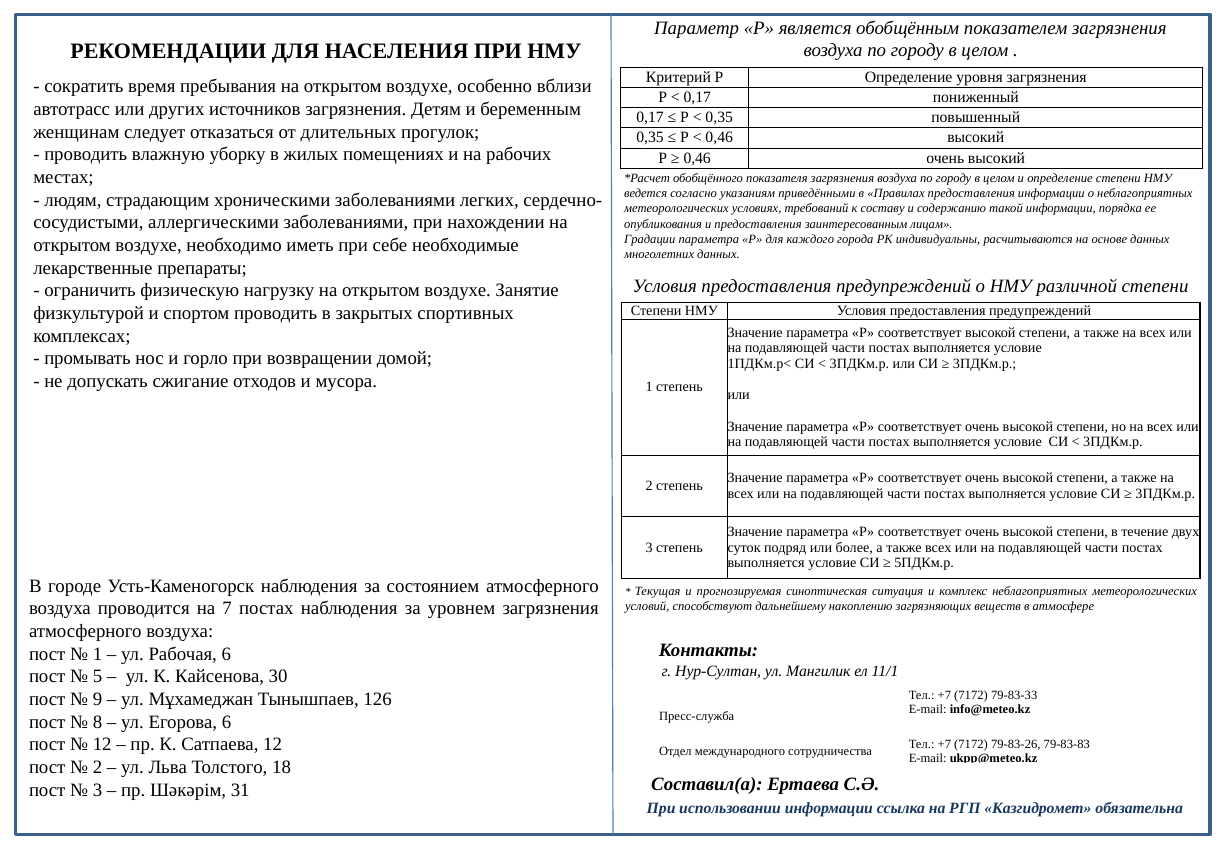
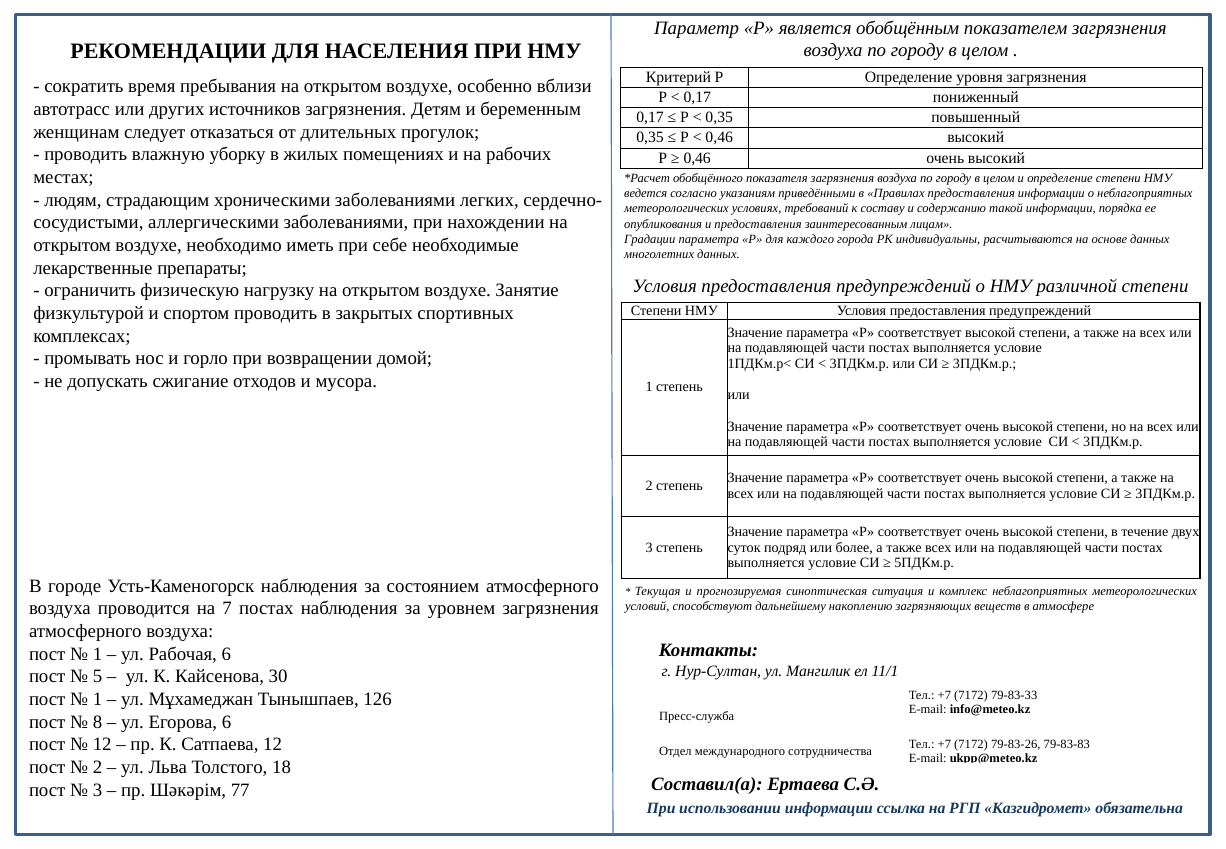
9 at (98, 699): 9 -> 1
31: 31 -> 77
